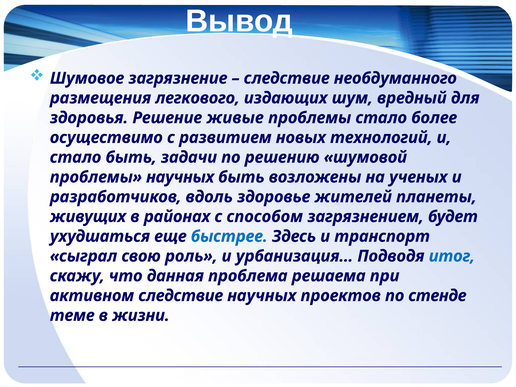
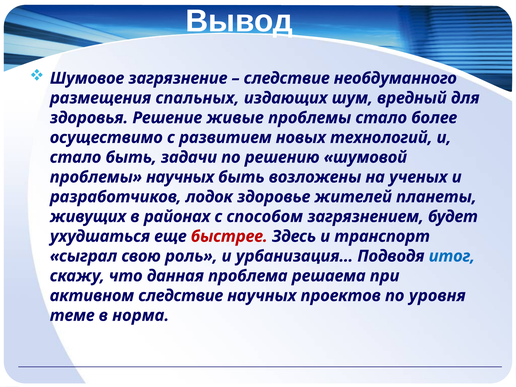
легкового: легкового -> спальных
вдоль: вдоль -> лодок
быстрее colour: blue -> red
стенде: стенде -> уровня
жизни: жизни -> норма
